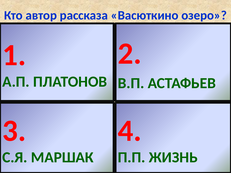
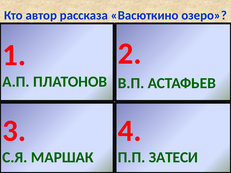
ЖИЗНЬ: ЖИЗНЬ -> ЗАТЕСИ
